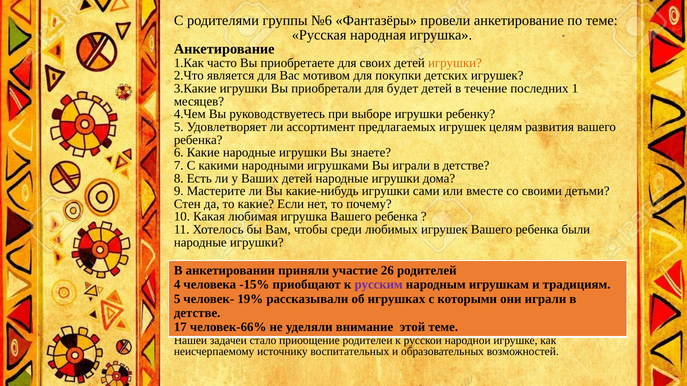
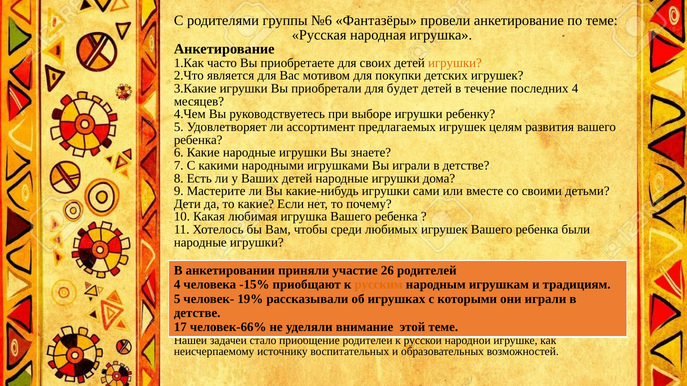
последних 1: 1 -> 4
Стен: Стен -> Дети
русским colour: purple -> orange
